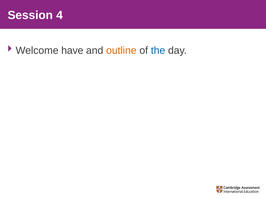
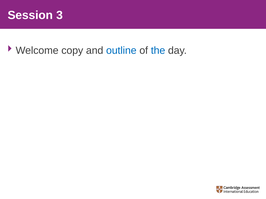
4: 4 -> 3
have: have -> copy
outline colour: orange -> blue
